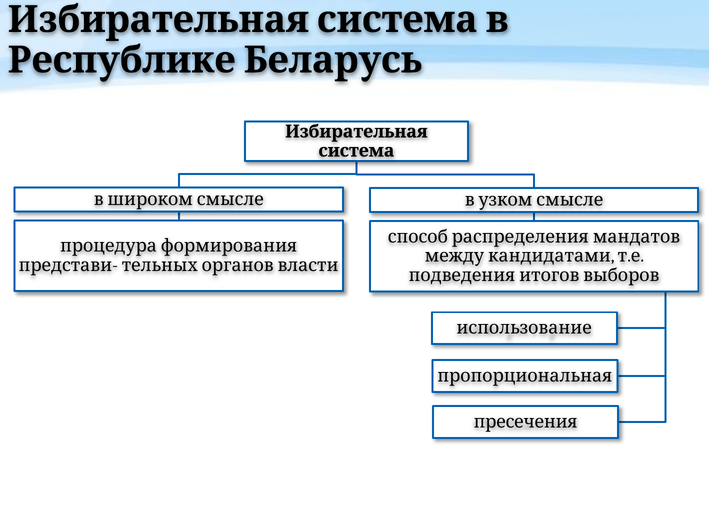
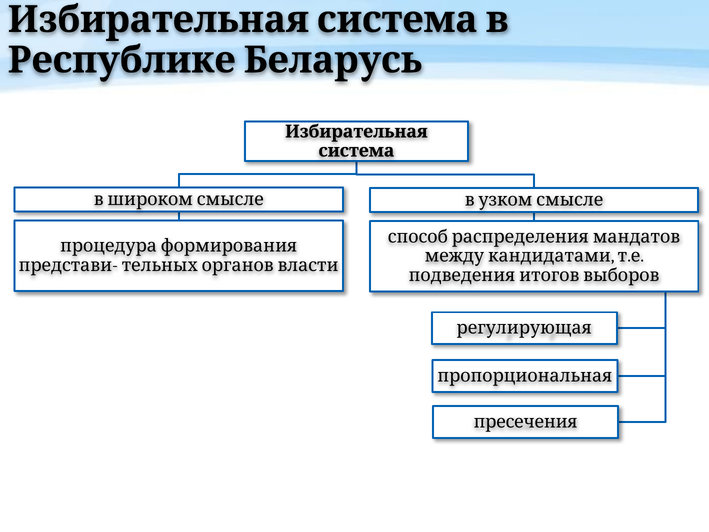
использование: использование -> регулирующая
